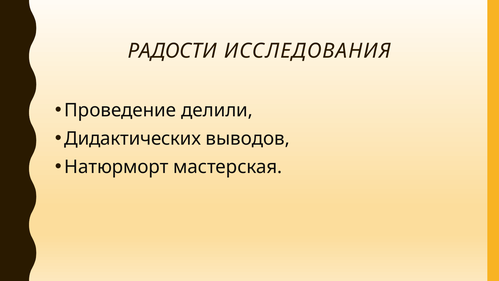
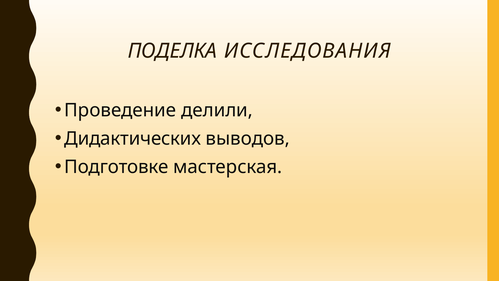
РАДОСТИ: РАДОСТИ -> ПОДЕЛКА
Натюрморт: Натюрморт -> Подготовке
